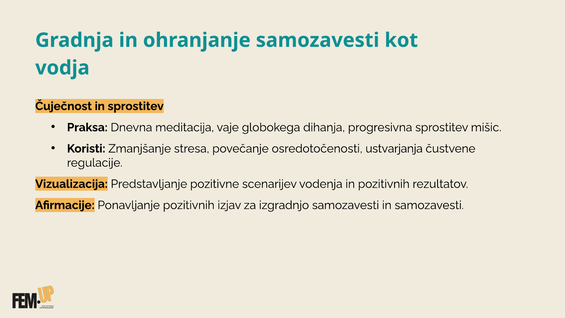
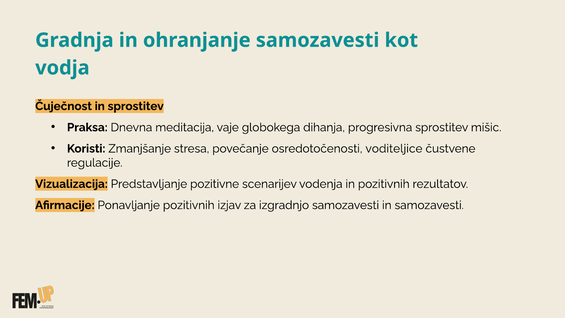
ustvarjanja: ustvarjanja -> voditeljice
